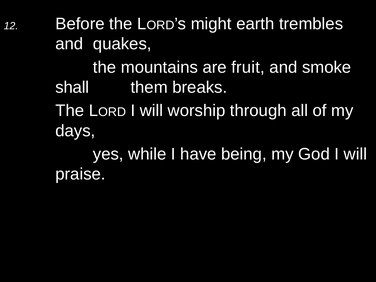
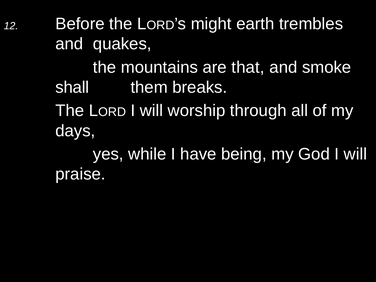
fruit: fruit -> that
